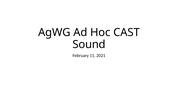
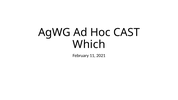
Sound: Sound -> Which
